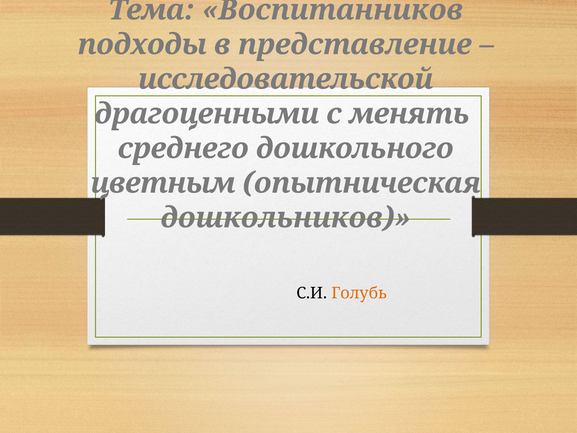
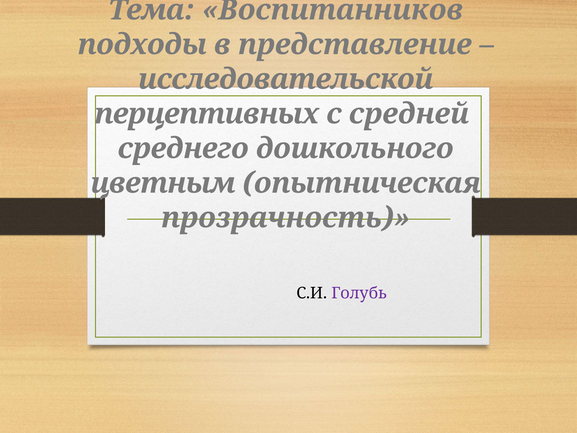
драгоценными: драгоценными -> перцептивных
менять: менять -> средней
дошкольников: дошкольников -> прозрачность
Голубь colour: orange -> purple
